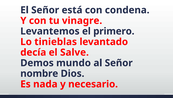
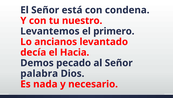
vinagre: vinagre -> nuestro
tinieblas: tinieblas -> ancianos
Salve: Salve -> Hacia
mundo: mundo -> pecado
nombre: nombre -> palabra
